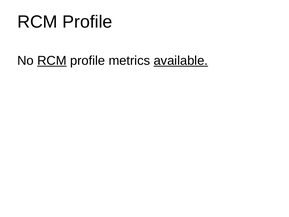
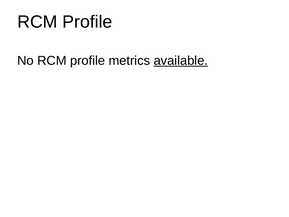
RCM at (52, 61) underline: present -> none
